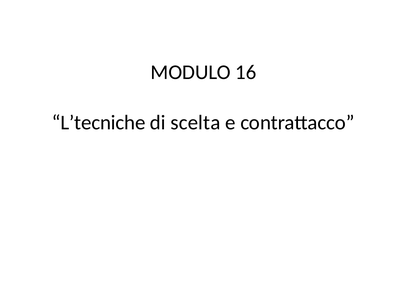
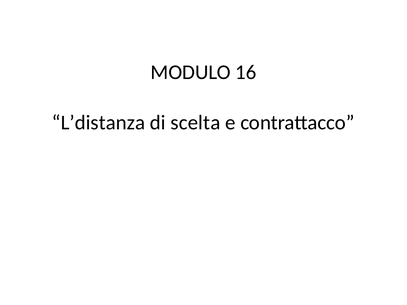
L’tecniche: L’tecniche -> L’distanza
